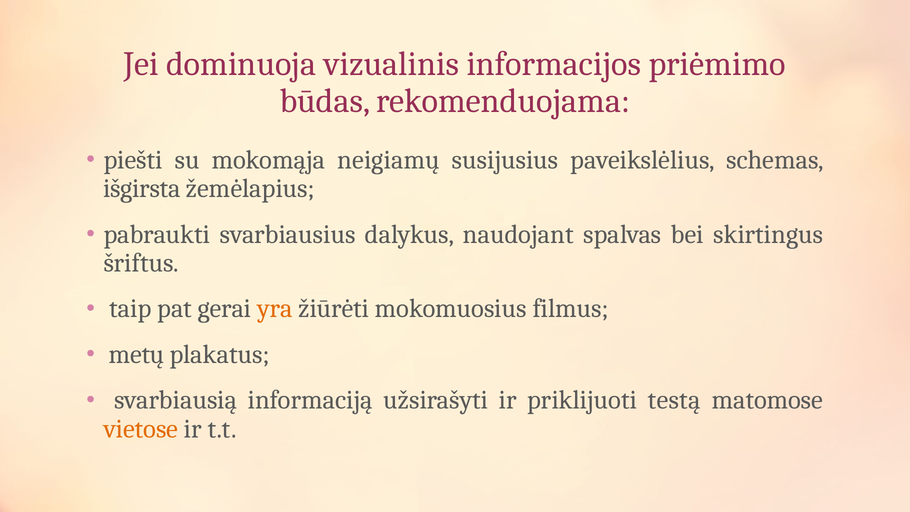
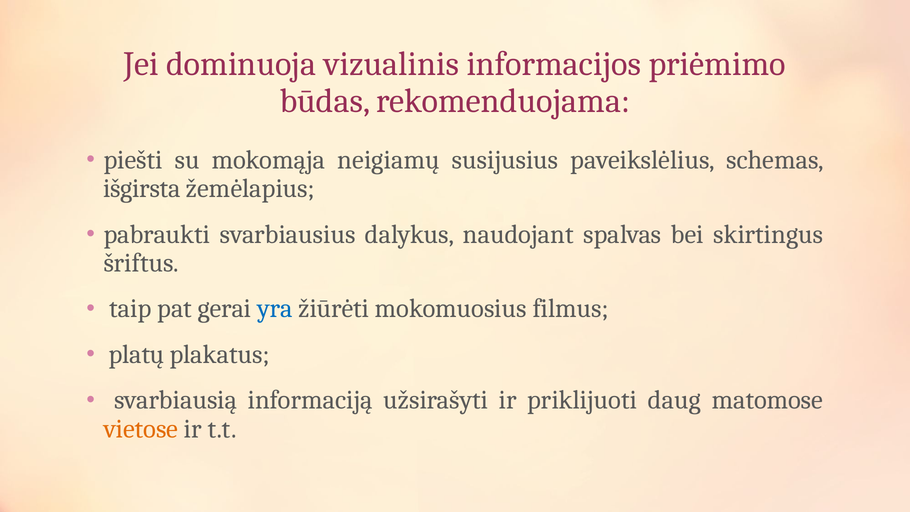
yra colour: orange -> blue
metų: metų -> platų
testą: testą -> daug
